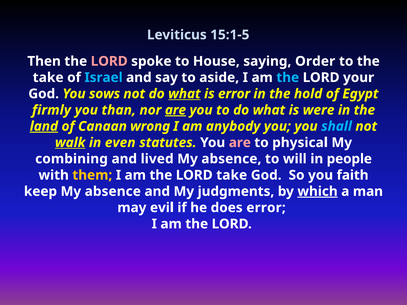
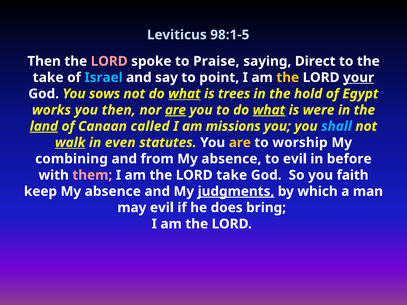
15:1-5: 15:1-5 -> 98:1-5
House: House -> Praise
Order: Order -> Direct
aside: aside -> point
the at (288, 78) colour: light blue -> yellow
your underline: none -> present
is error: error -> trees
firmly: firmly -> works
you than: than -> then
what at (269, 110) underline: none -> present
wrong: wrong -> called
anybody: anybody -> missions
are at (240, 143) colour: pink -> yellow
physical: physical -> worship
lived: lived -> from
to will: will -> evil
people: people -> before
them colour: yellow -> pink
judgments underline: none -> present
which underline: present -> none
does error: error -> bring
